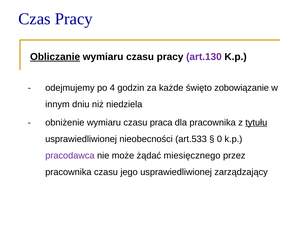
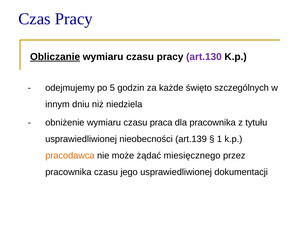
4: 4 -> 5
zobowiązanie: zobowiązanie -> szczególnych
tytułu underline: present -> none
art.533: art.533 -> art.139
0: 0 -> 1
pracodawca colour: purple -> orange
zarządzający: zarządzający -> dokumentacji
